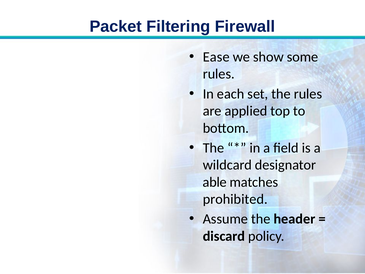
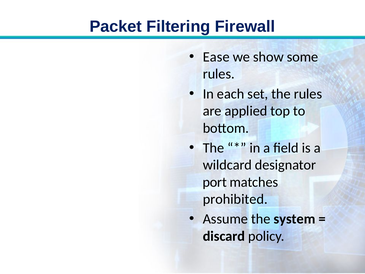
able: able -> port
header: header -> system
